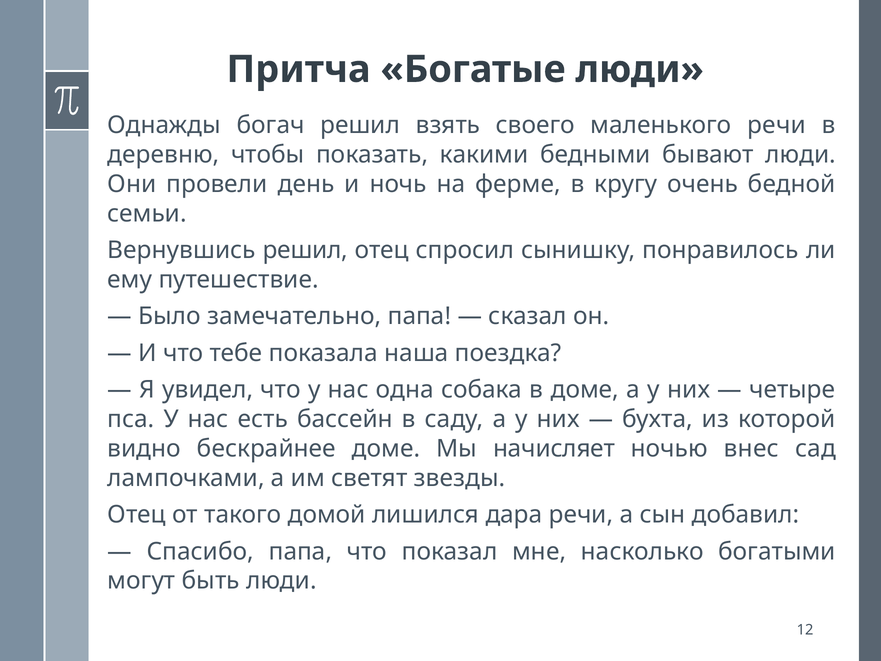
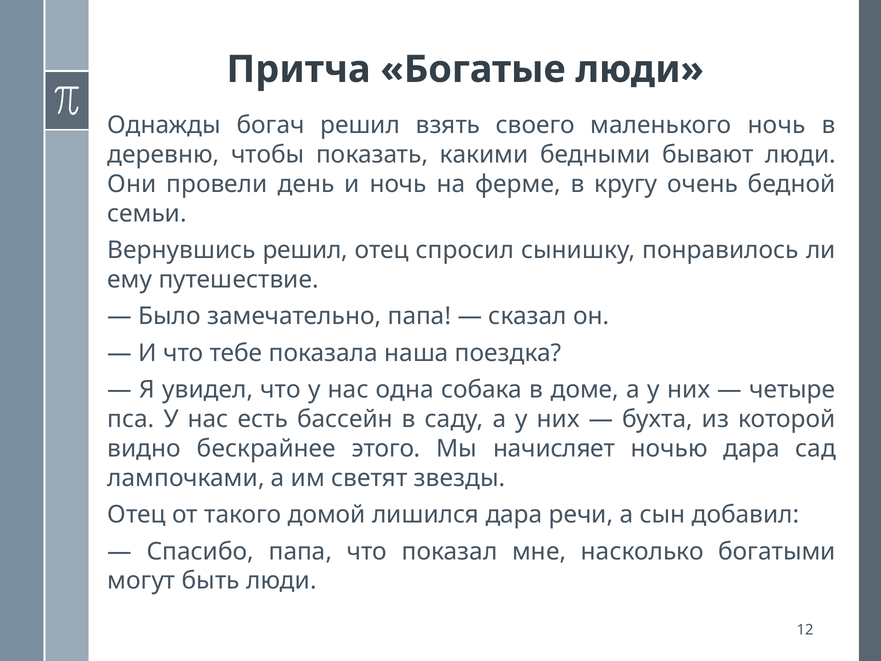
маленького речи: речи -> ночь
бескрайнее доме: доме -> этого
ночью внес: внес -> дара
